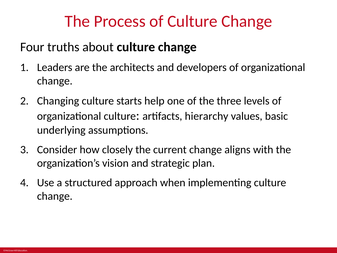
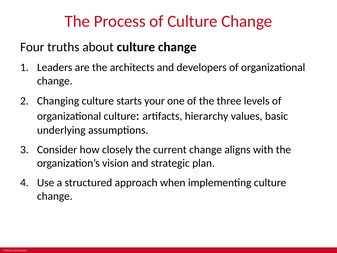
help: help -> your
